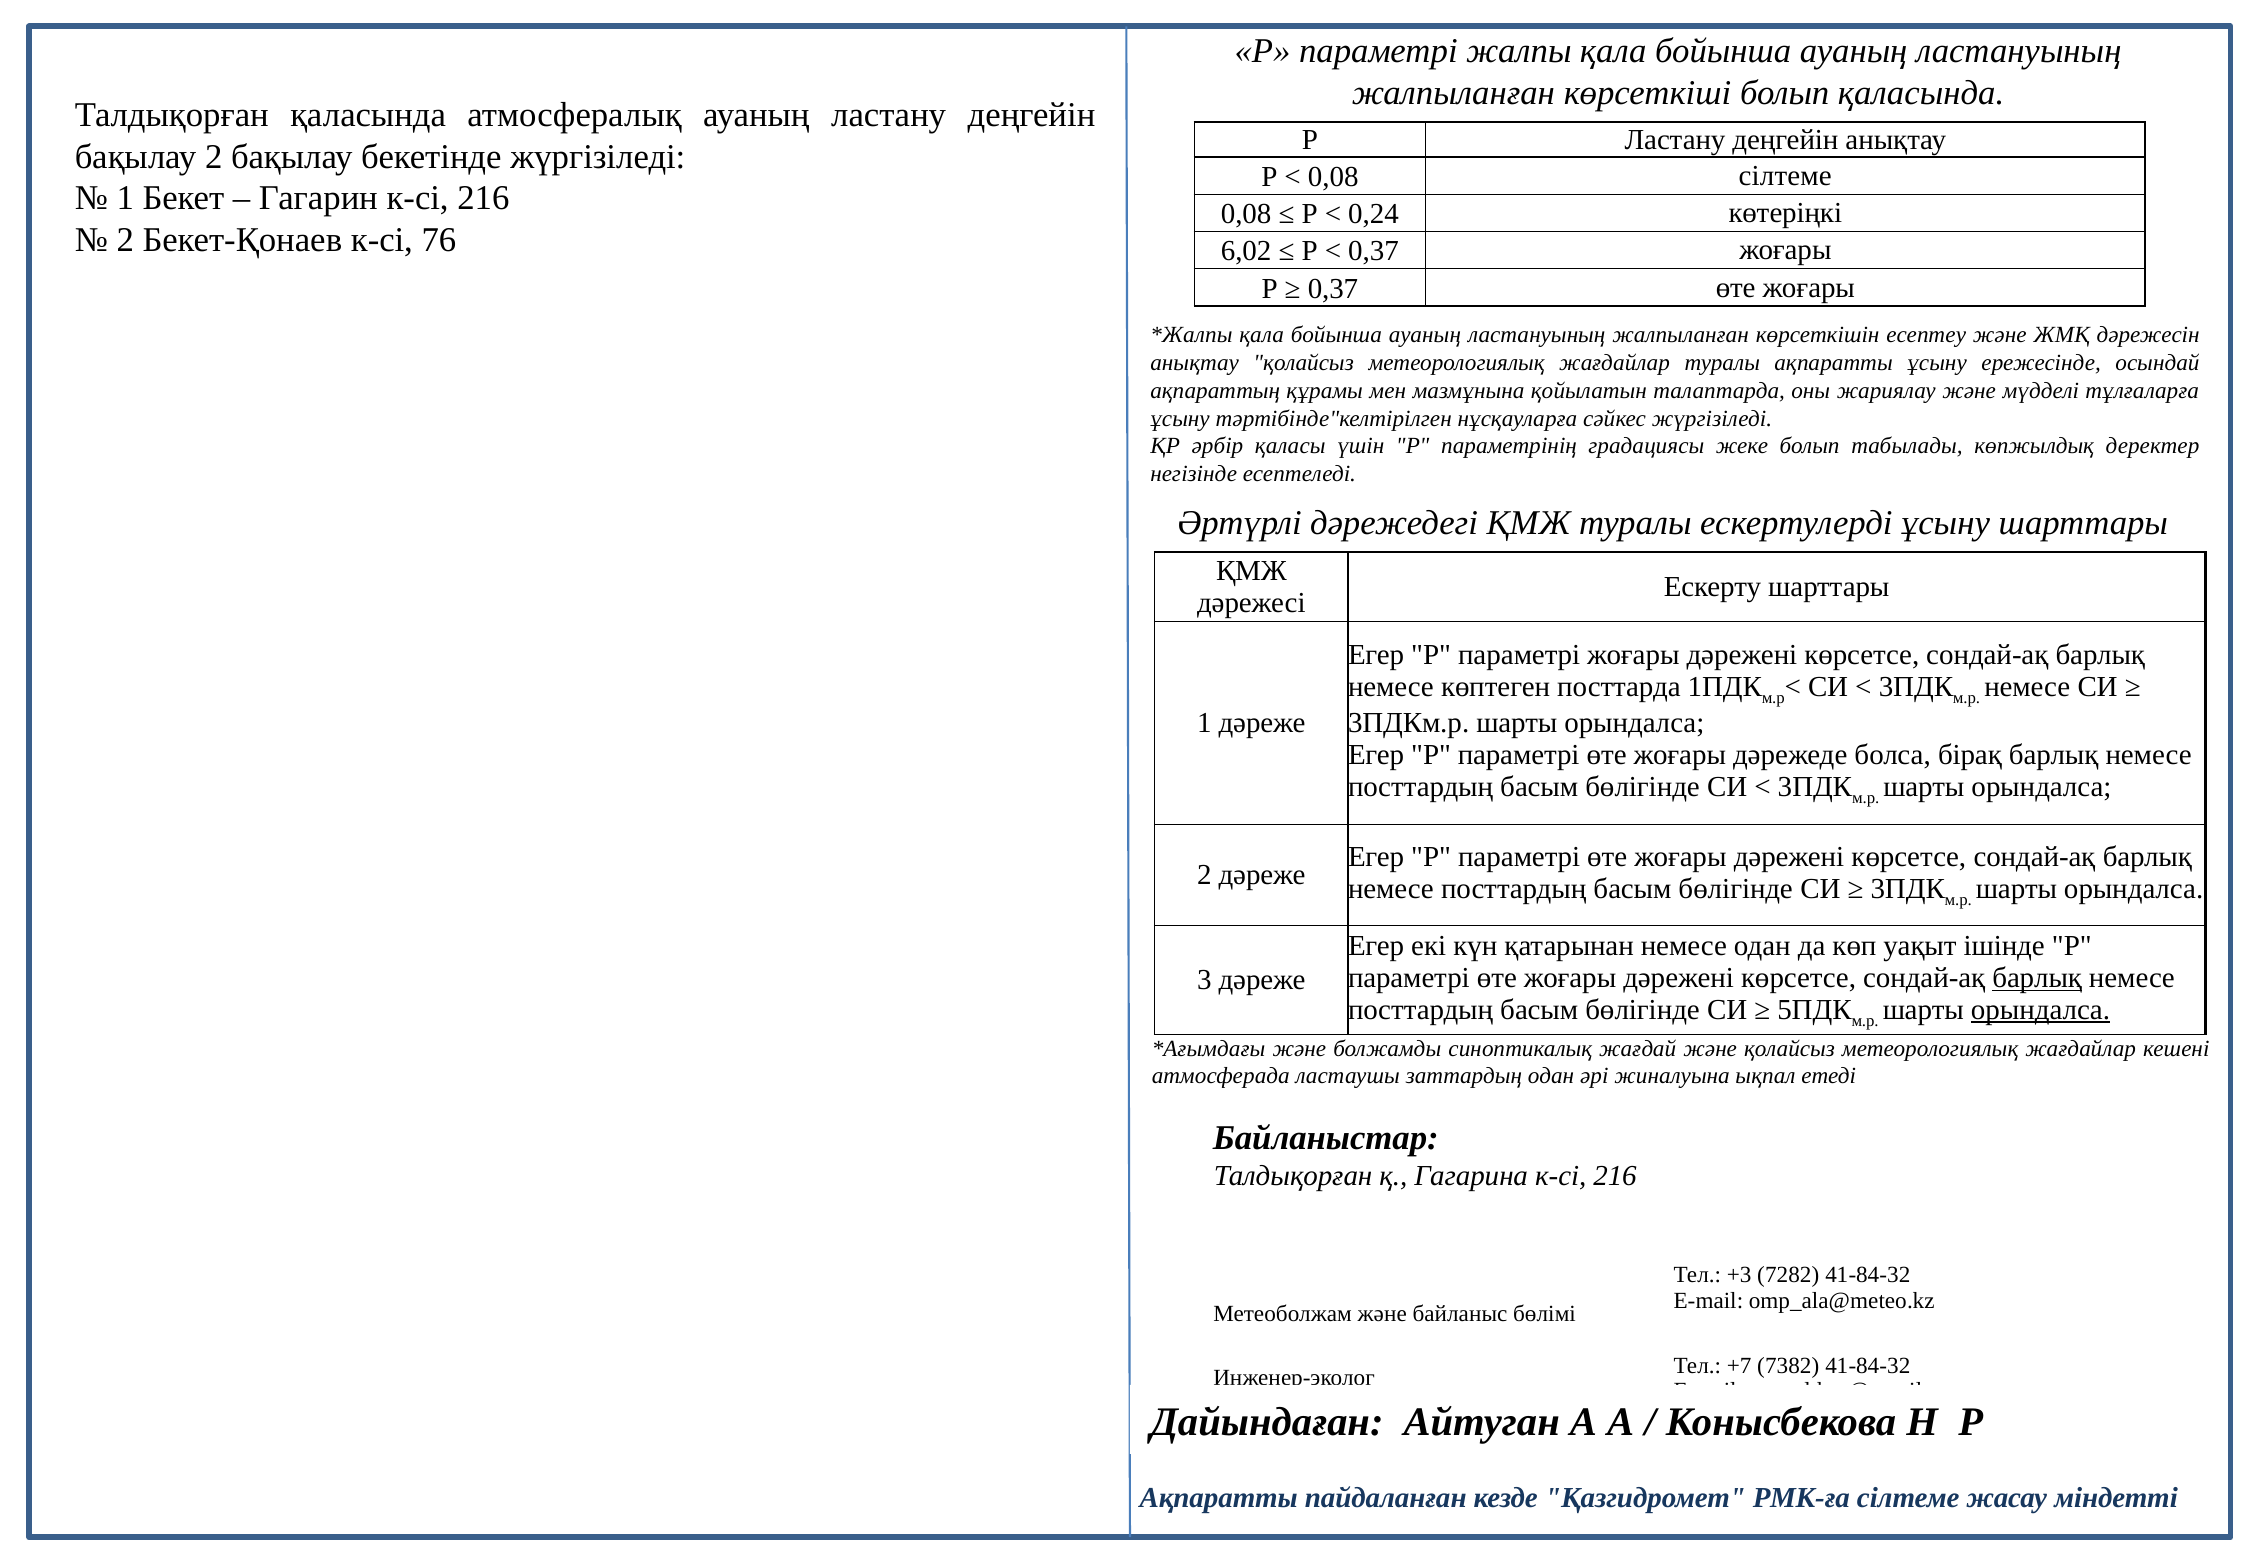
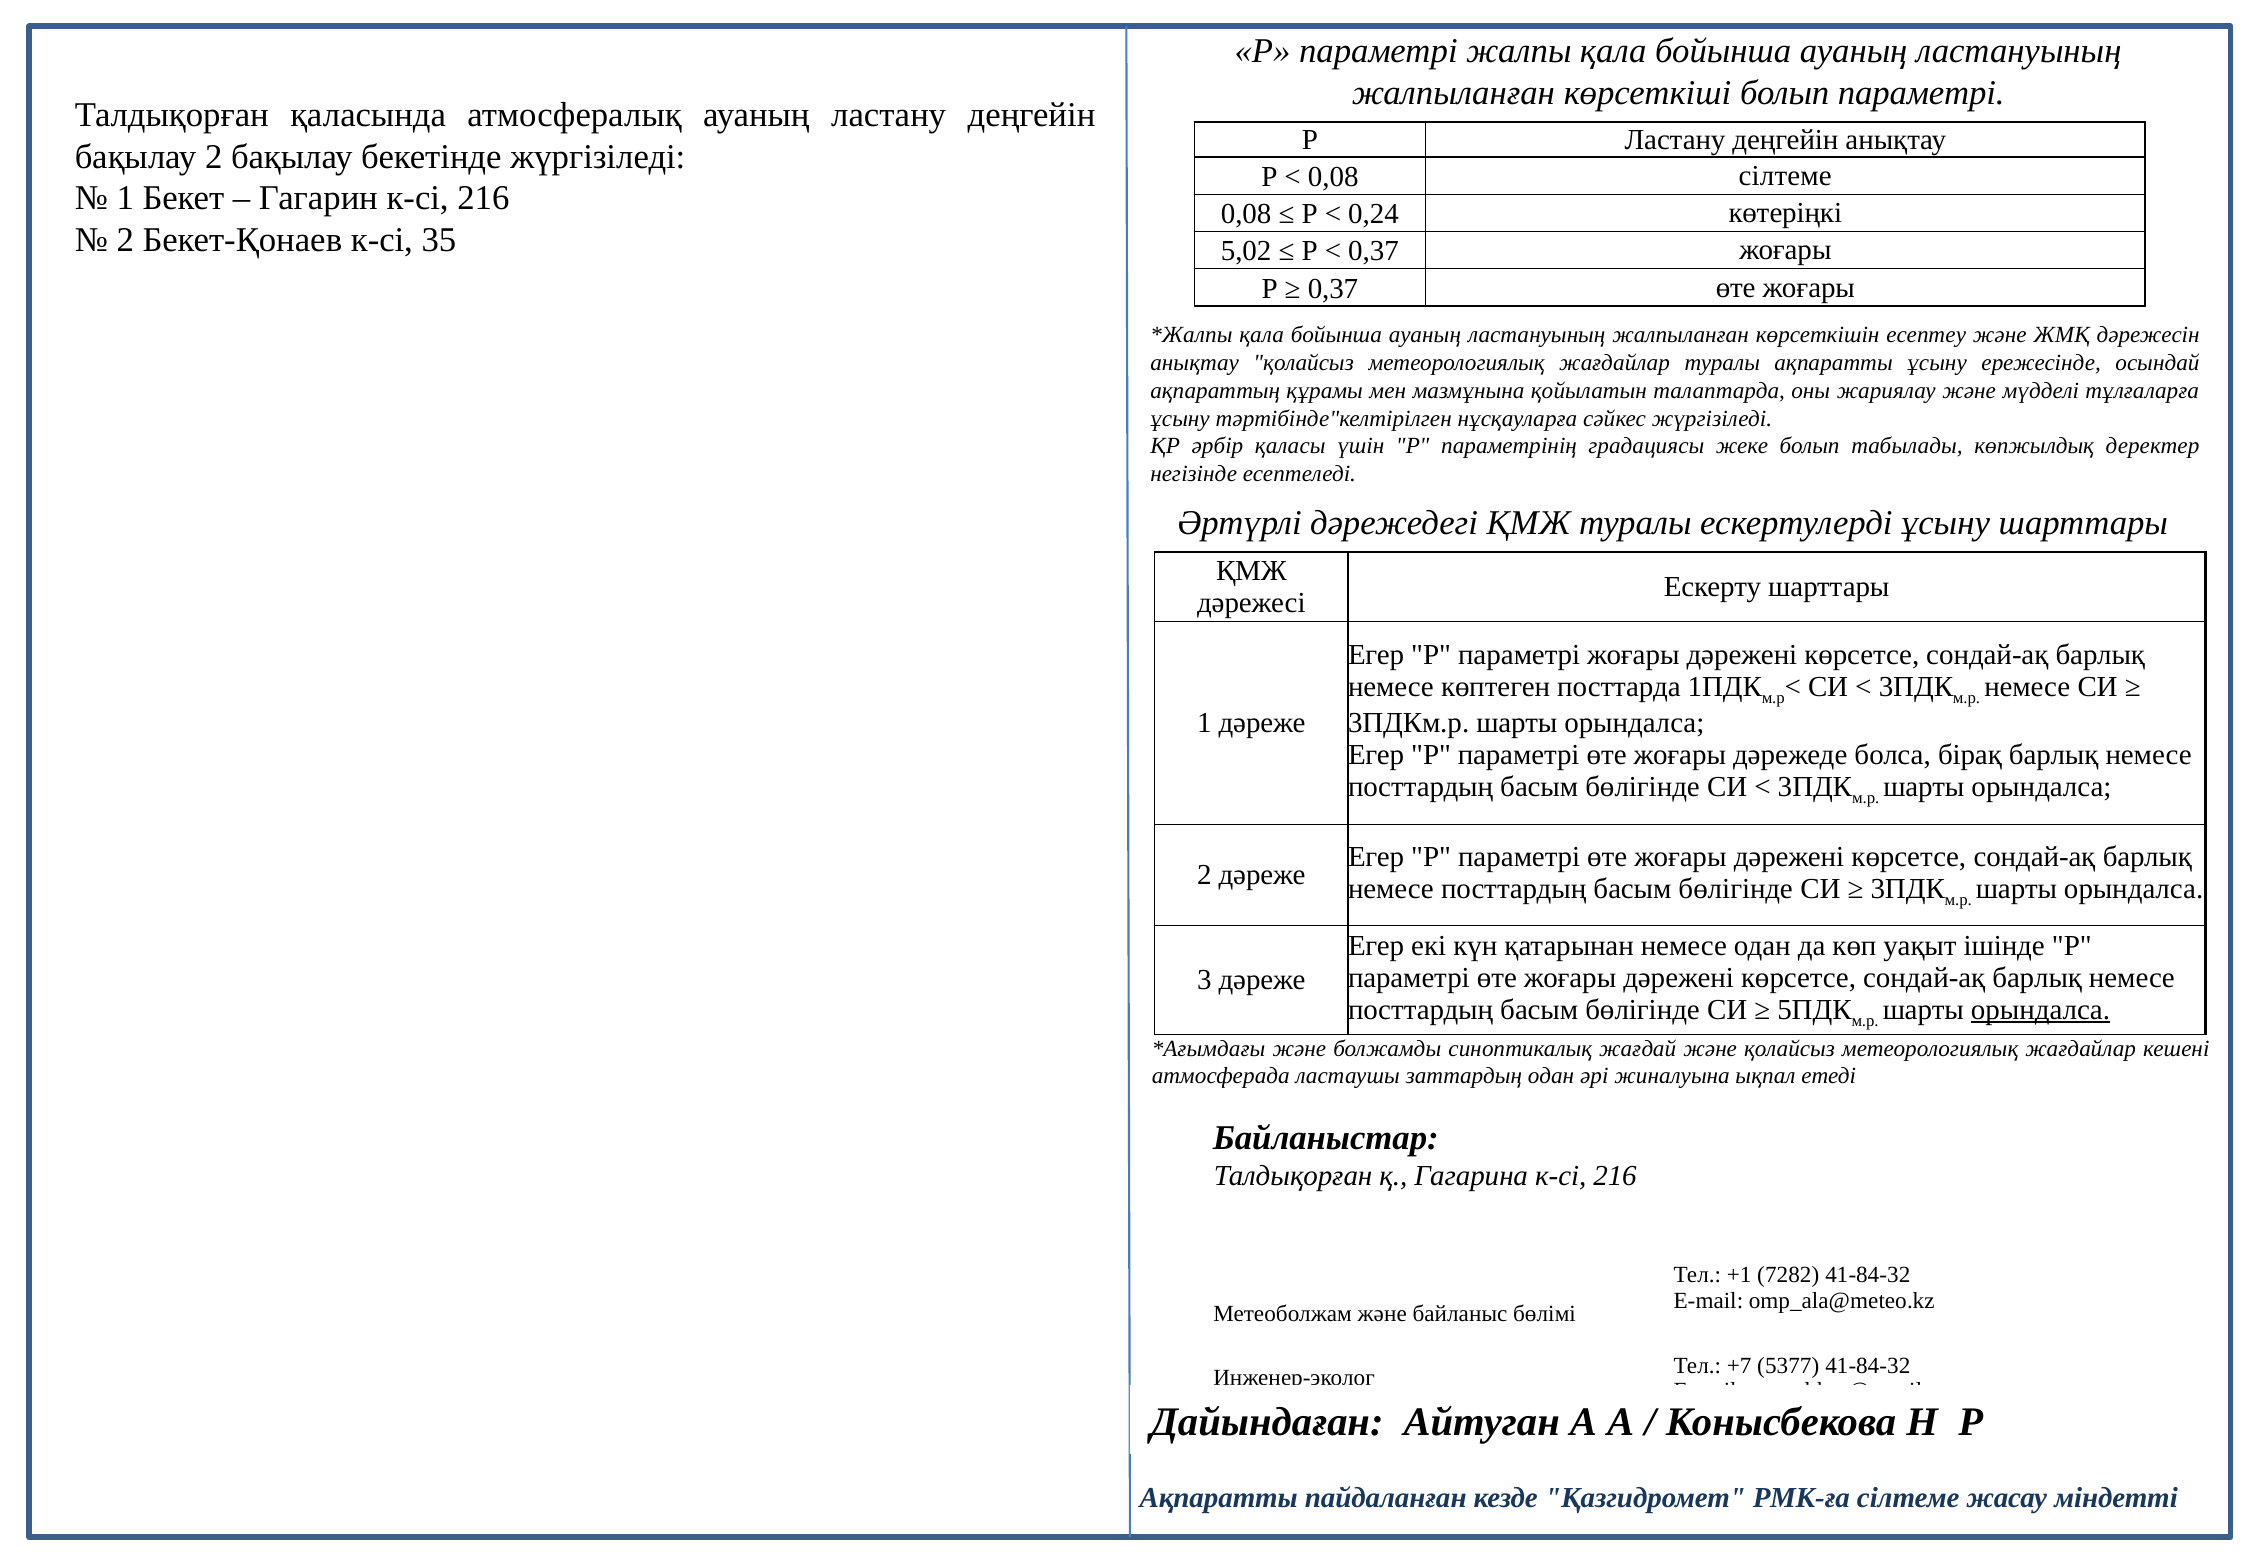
болып қаласында: қаласында -> параметрі
76: 76 -> 35
6,02: 6,02 -> 5,02
барлық at (2037, 978) underline: present -> none
+3: +3 -> +1
7382: 7382 -> 5377
